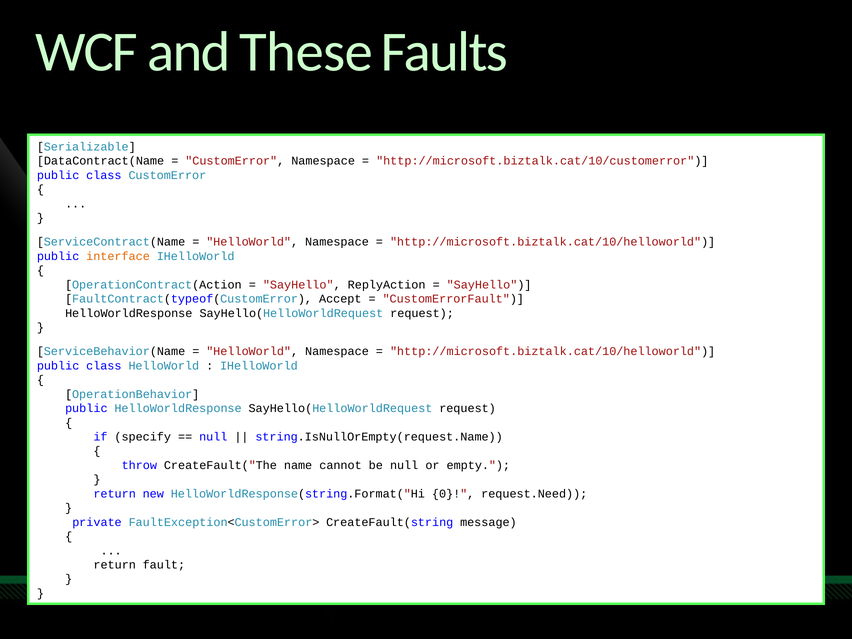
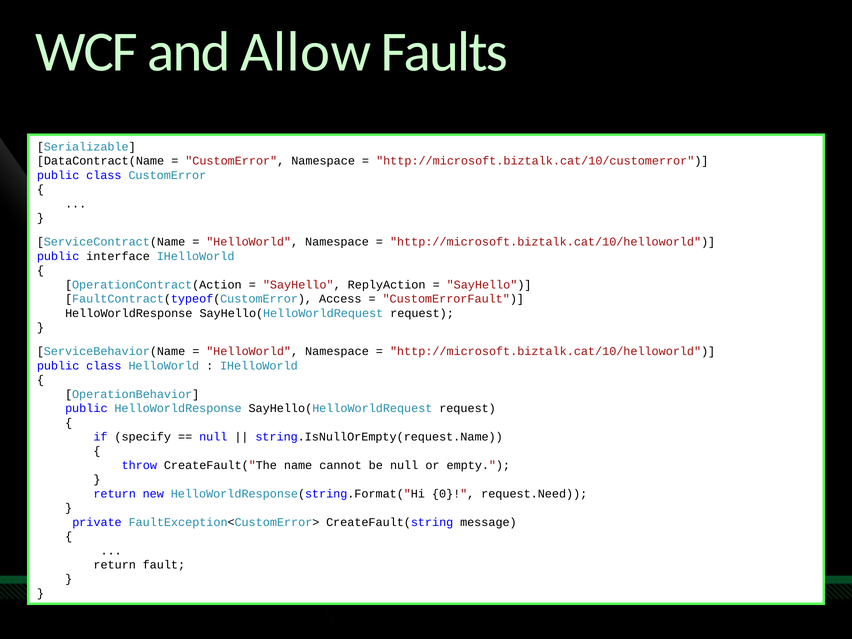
These: These -> Allow
interface colour: orange -> black
Accept: Accept -> Access
